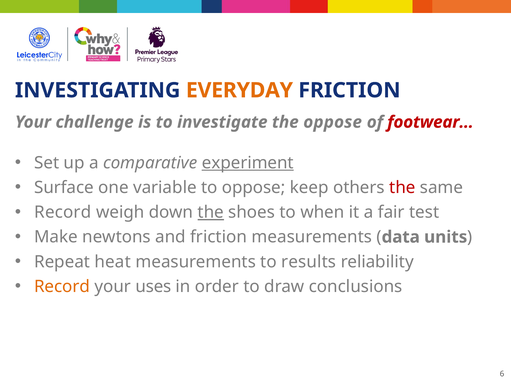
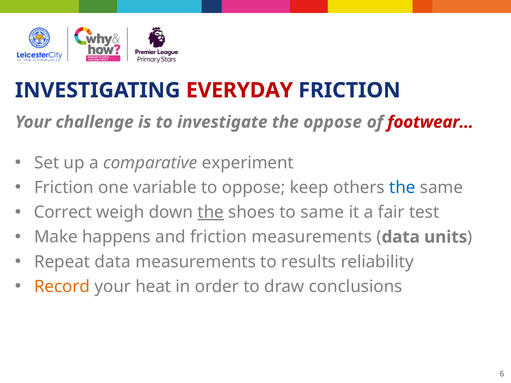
EVERYDAY colour: orange -> red
experiment underline: present -> none
Surface at (64, 188): Surface -> Friction
the at (402, 188) colour: red -> blue
Record at (63, 212): Record -> Correct
to when: when -> same
newtons: newtons -> happens
Repeat heat: heat -> data
uses: uses -> heat
